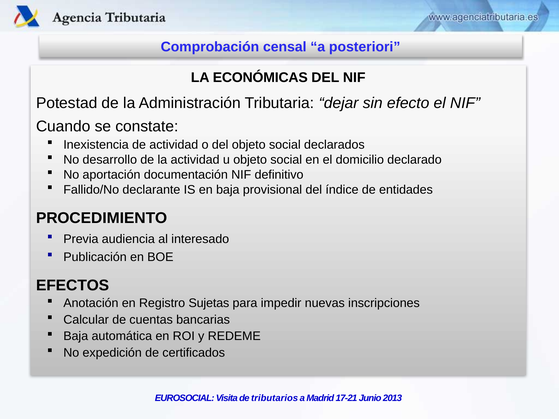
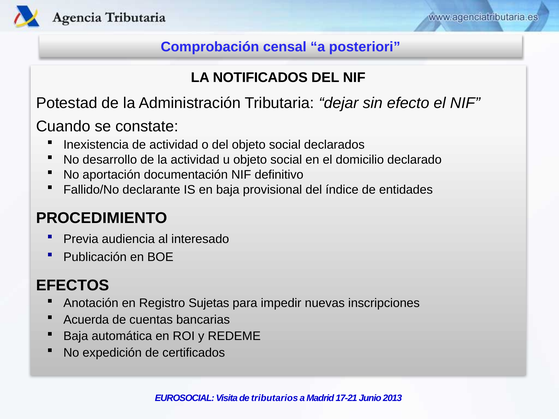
ECONÓMICAS: ECONÓMICAS -> NOTIFICADOS
Calcular: Calcular -> Acuerda
